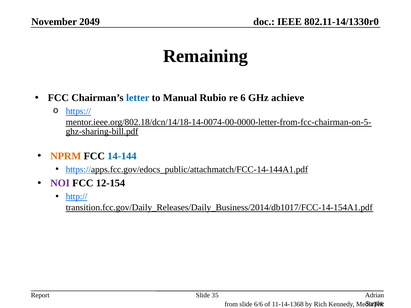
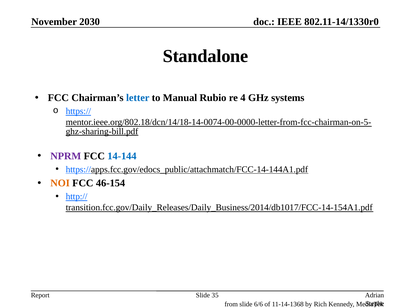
2049: 2049 -> 2030
Remaining: Remaining -> Standalone
6: 6 -> 4
achieve: achieve -> systems
NPRM colour: orange -> purple
NOI colour: purple -> orange
12-154: 12-154 -> 46-154
